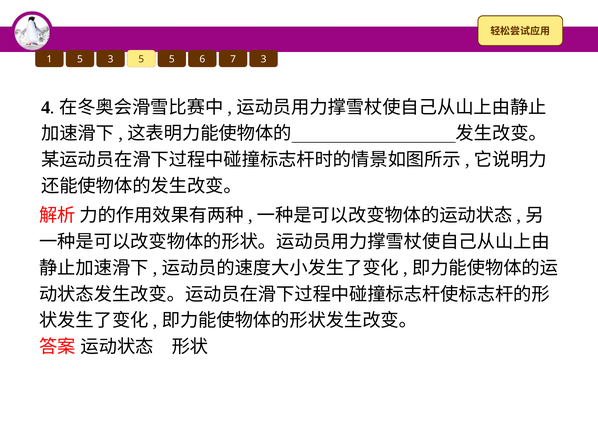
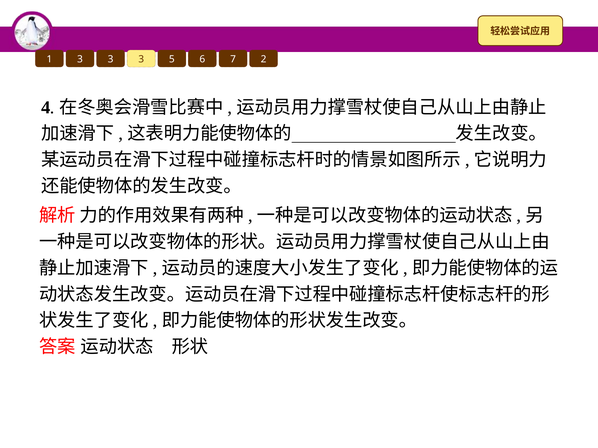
1 5: 5 -> 3
5 at (141, 59): 5 -> 3
3 at (264, 59): 3 -> 2
